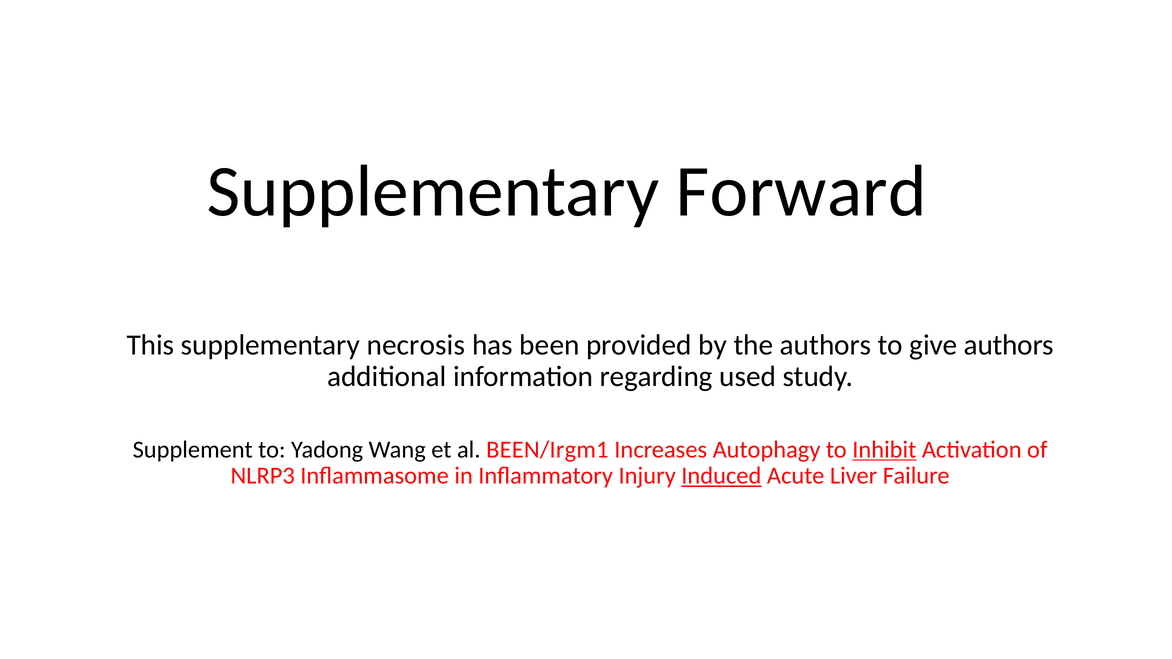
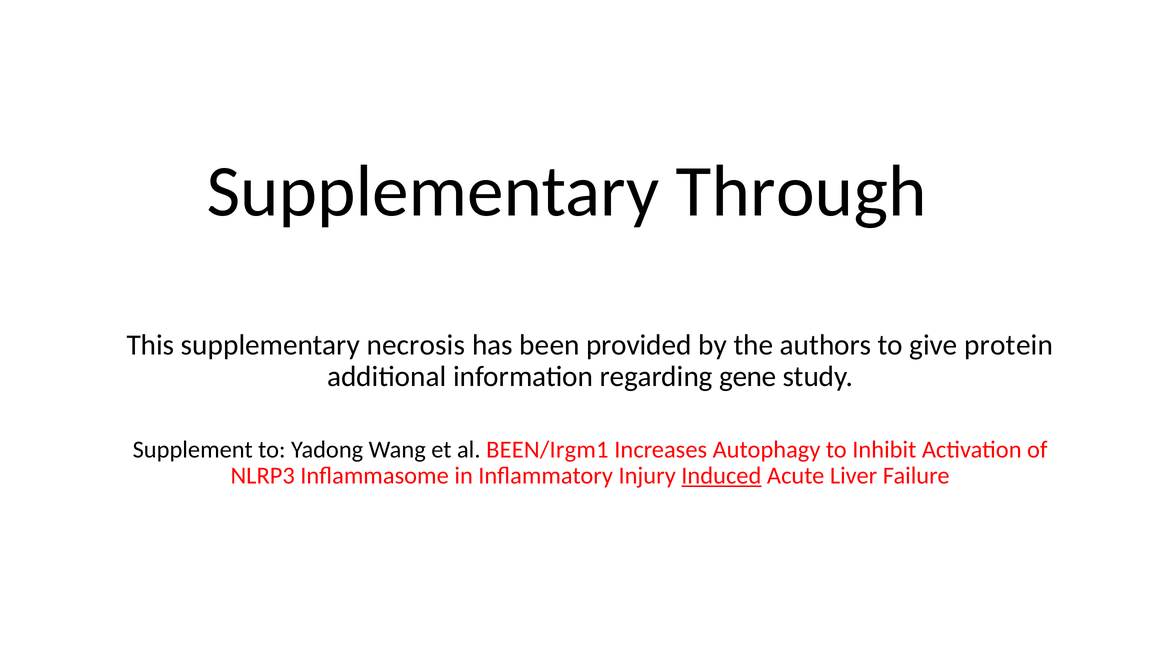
Forward: Forward -> Through
give authors: authors -> protein
used: used -> gene
Inhibit underline: present -> none
